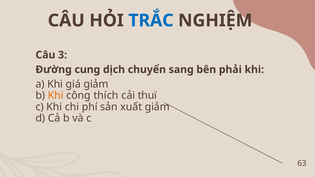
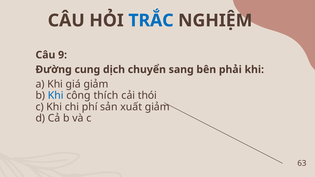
3: 3 -> 9
Khi at (56, 96) colour: orange -> blue
thuï: thuï -> thói
